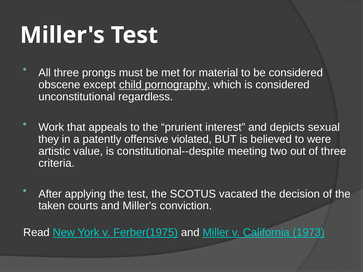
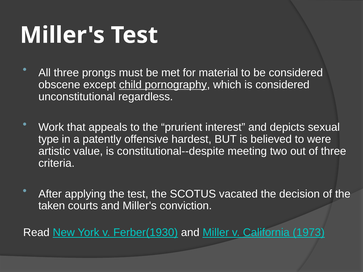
they: they -> type
violated: violated -> hardest
Ferber(1975: Ferber(1975 -> Ferber(1930
